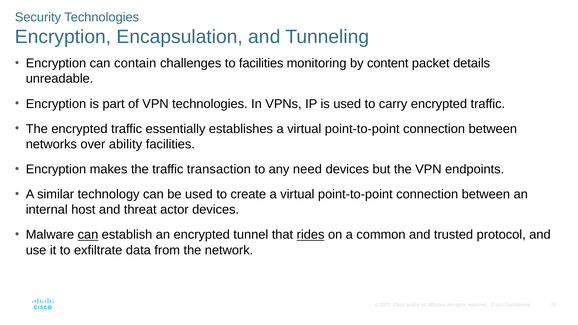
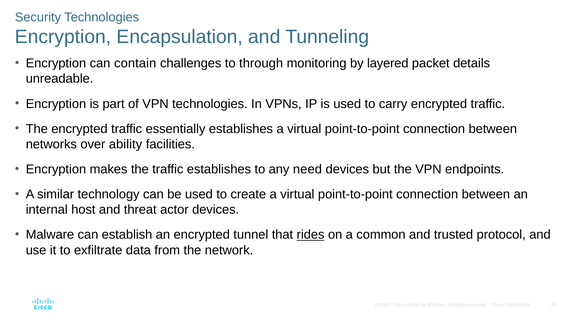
to facilities: facilities -> through
content: content -> layered
traffic transaction: transaction -> establishes
can at (88, 235) underline: present -> none
